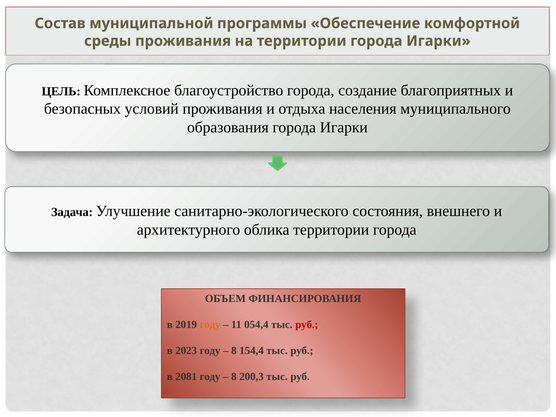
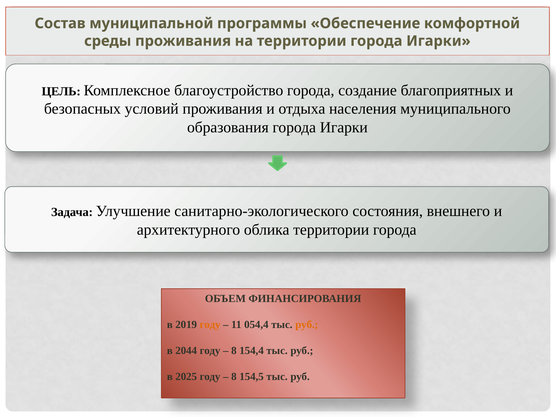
руб at (307, 325) colour: red -> orange
2023: 2023 -> 2044
2081: 2081 -> 2025
200,3: 200,3 -> 154,5
